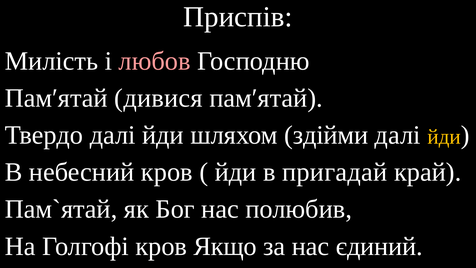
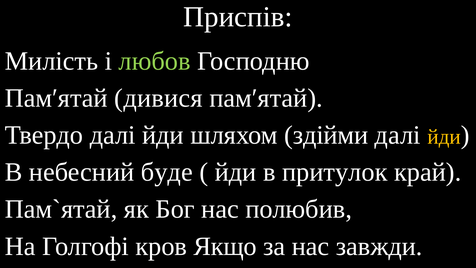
любов colour: pink -> light green
небесний кров: кров -> буде
пригадай: пригадай -> притулок
єдиний: єдиний -> завжди
